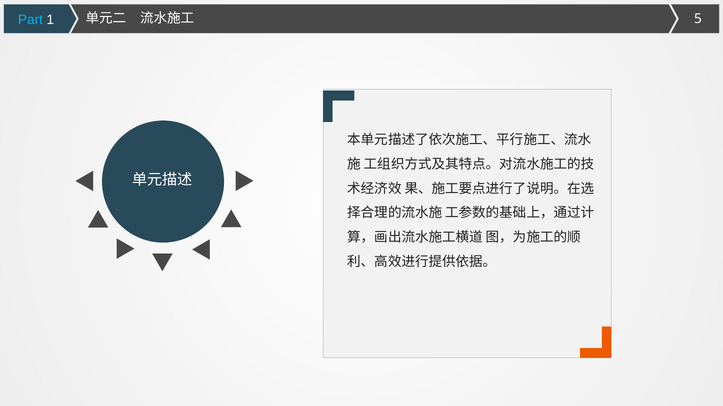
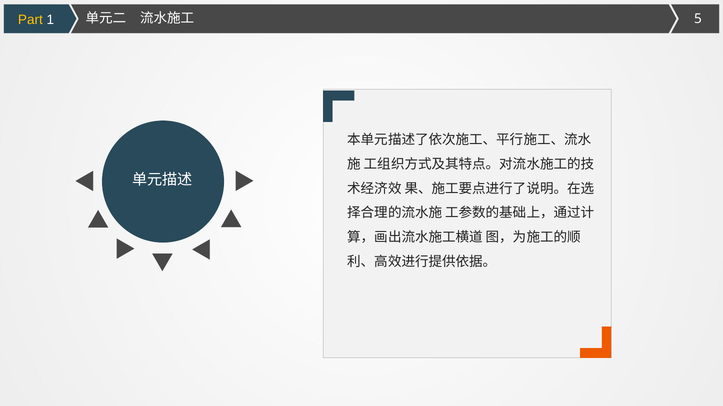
Part colour: light blue -> yellow
